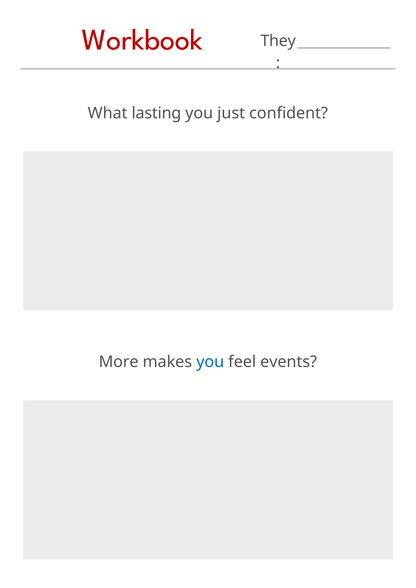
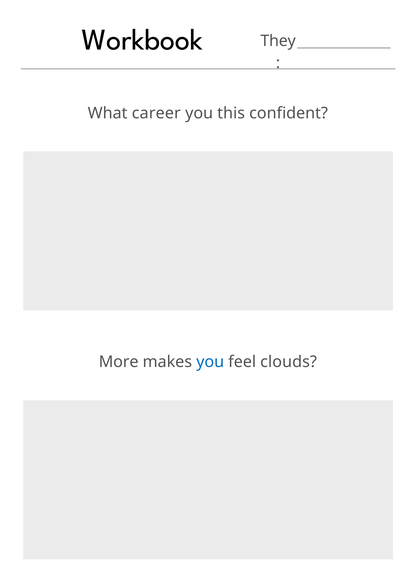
Workbook colour: red -> black
lasting: lasting -> career
just: just -> this
events: events -> clouds
